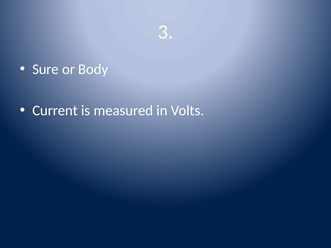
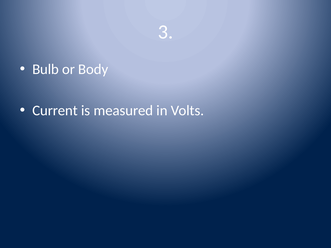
Sure: Sure -> Bulb
